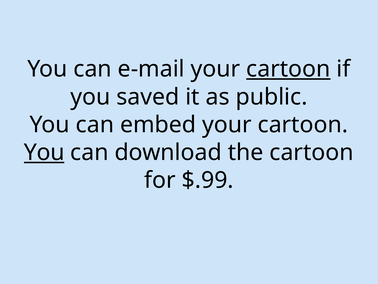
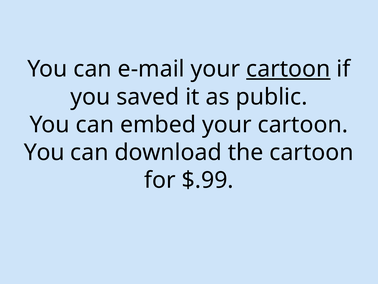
You at (44, 152) underline: present -> none
